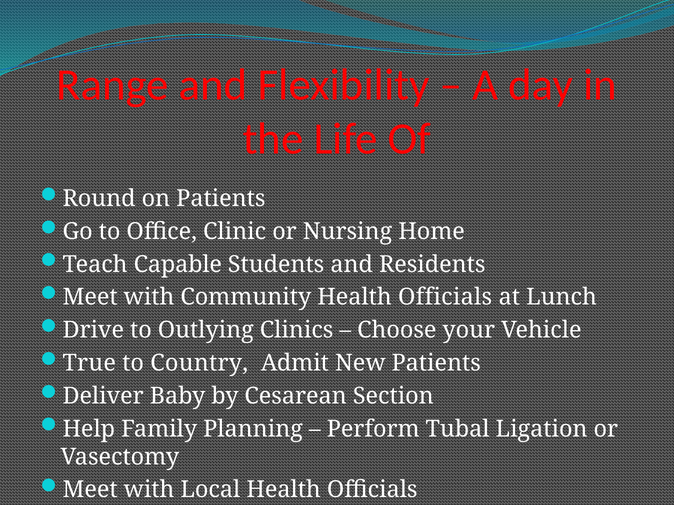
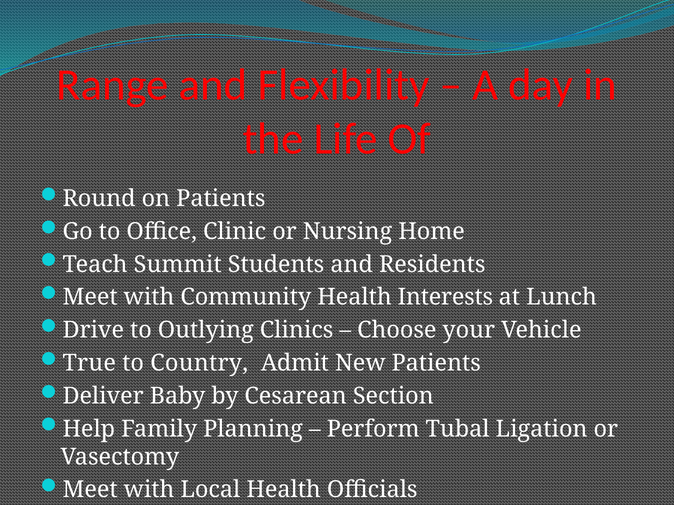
Capable: Capable -> Summit
Community Health Officials: Officials -> Interests
